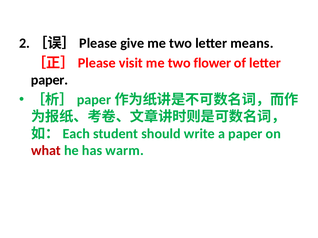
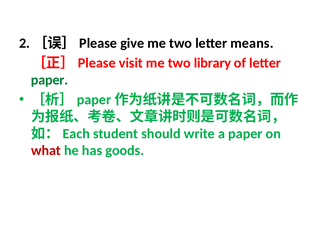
flower: flower -> library
paper at (49, 80) colour: black -> green
warm: warm -> goods
